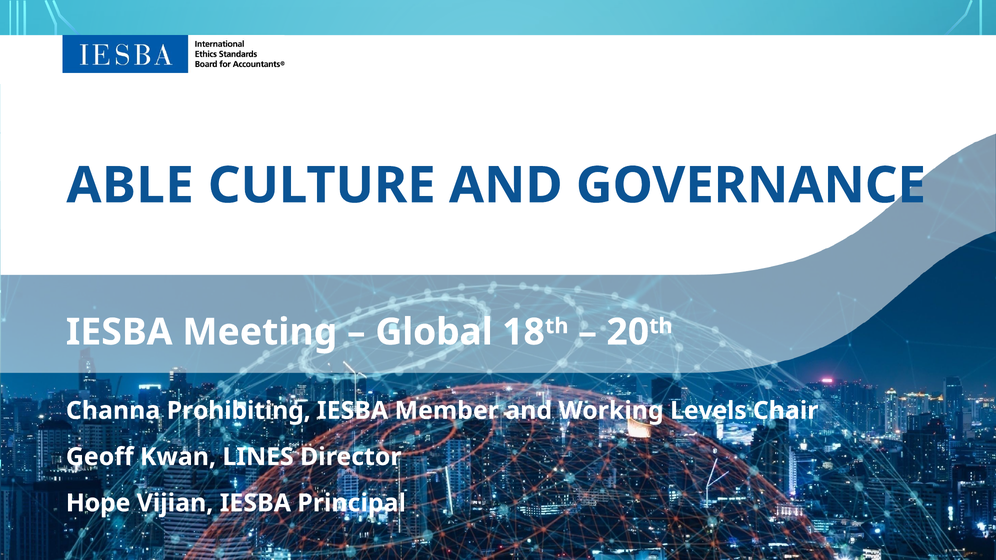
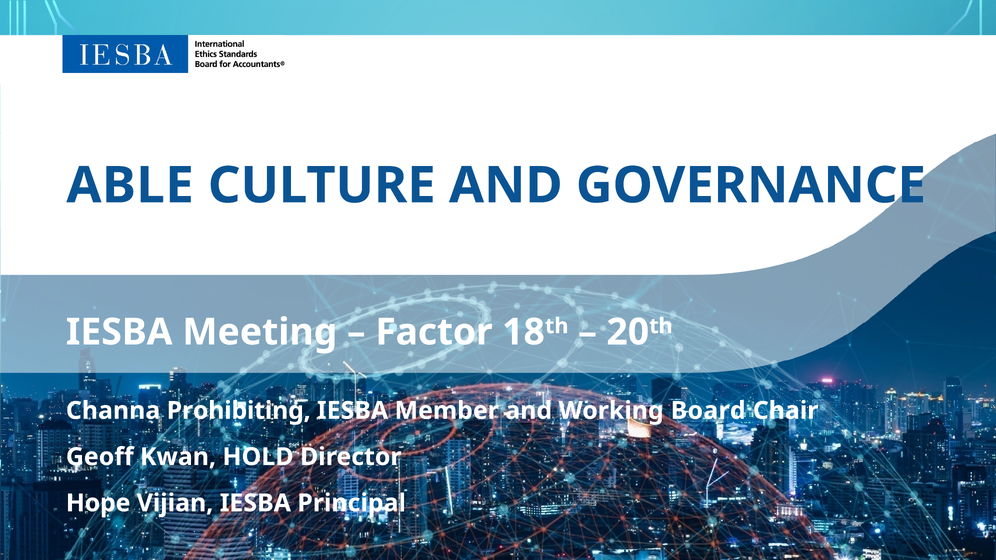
Global: Global -> Factor
Levels: Levels -> Board
LINES: LINES -> HOLD
